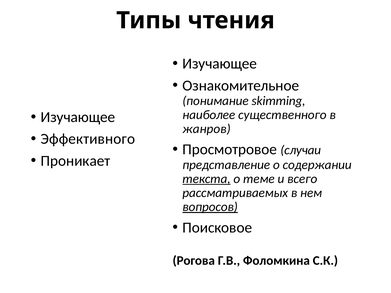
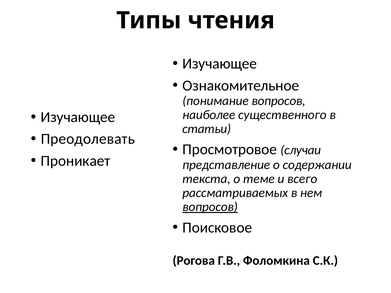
понимание skimming: skimming -> вопросов
жанров: жанров -> статьи
Эффективного: Эффективного -> Преодолевать
текста underline: present -> none
